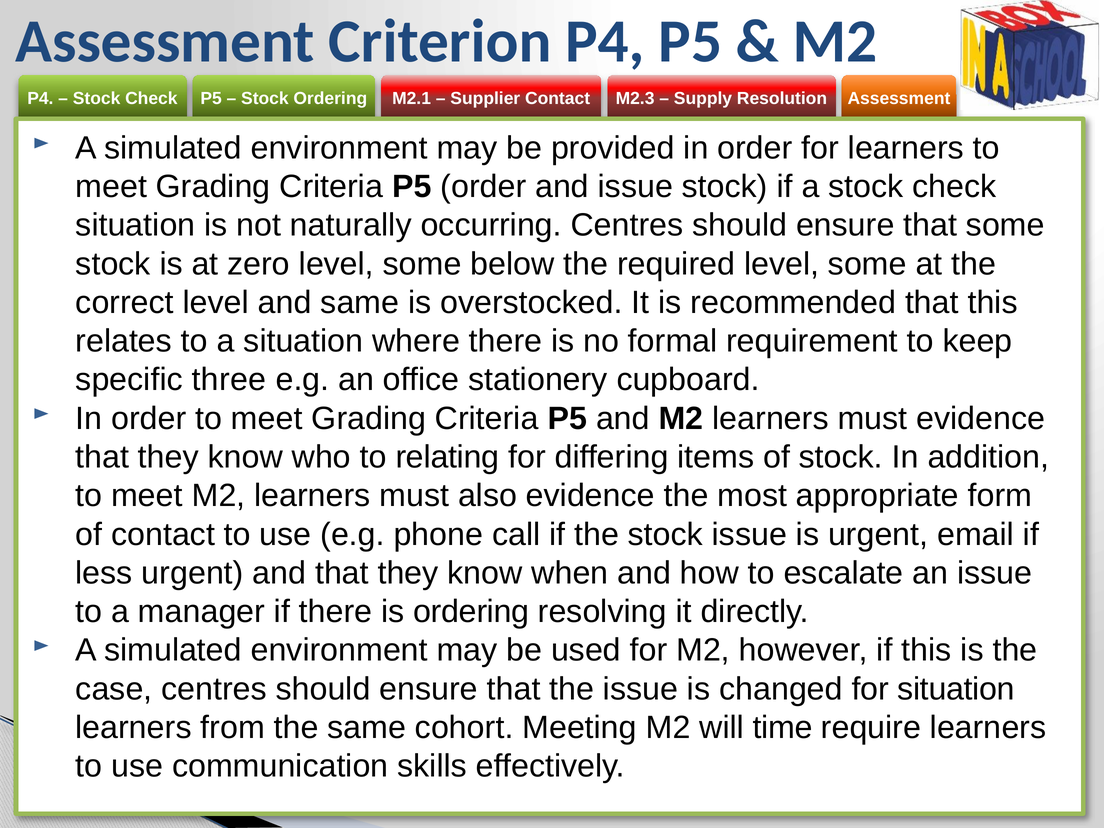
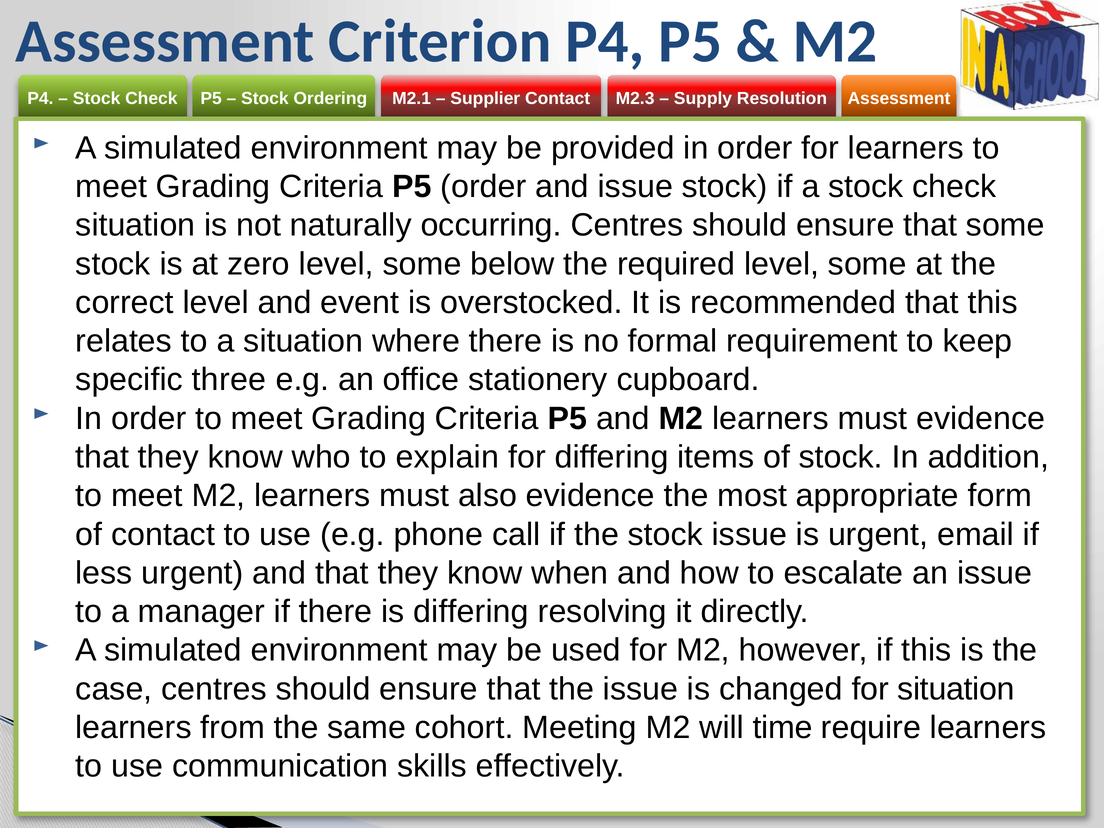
and same: same -> event
relating: relating -> explain
is ordering: ordering -> differing
